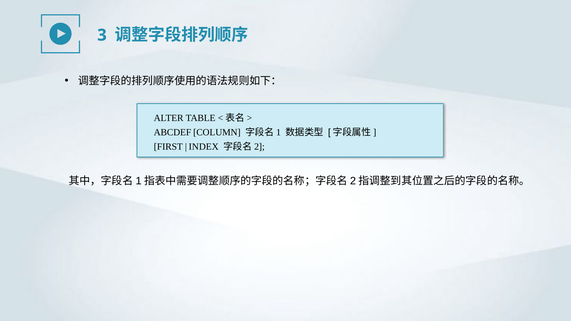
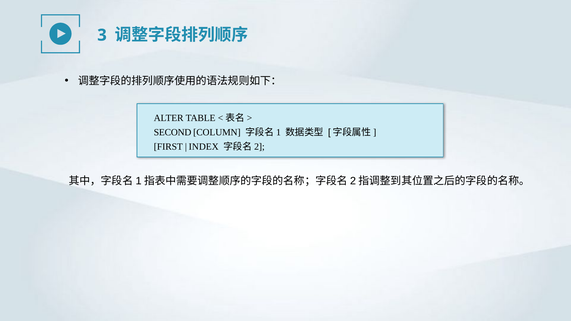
ABCDEF: ABCDEF -> SECOND
